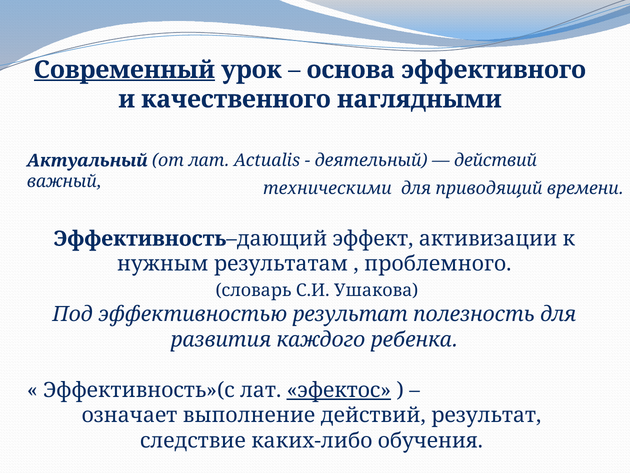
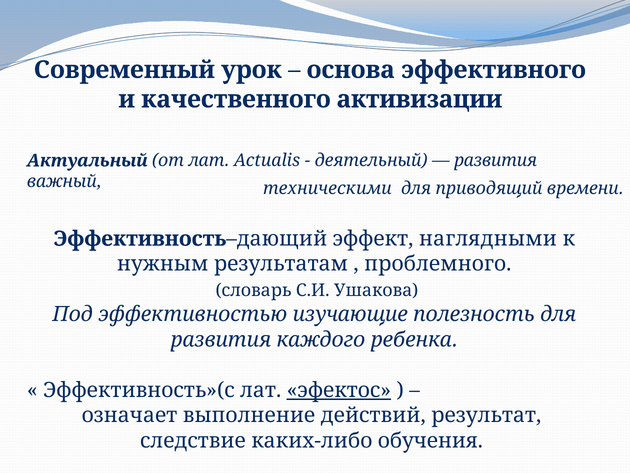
Современный underline: present -> none
наглядными: наглядными -> активизации
действий at (496, 160): действий -> развития
активизации: активизации -> наглядными
эффективностью результат: результат -> изучающие
